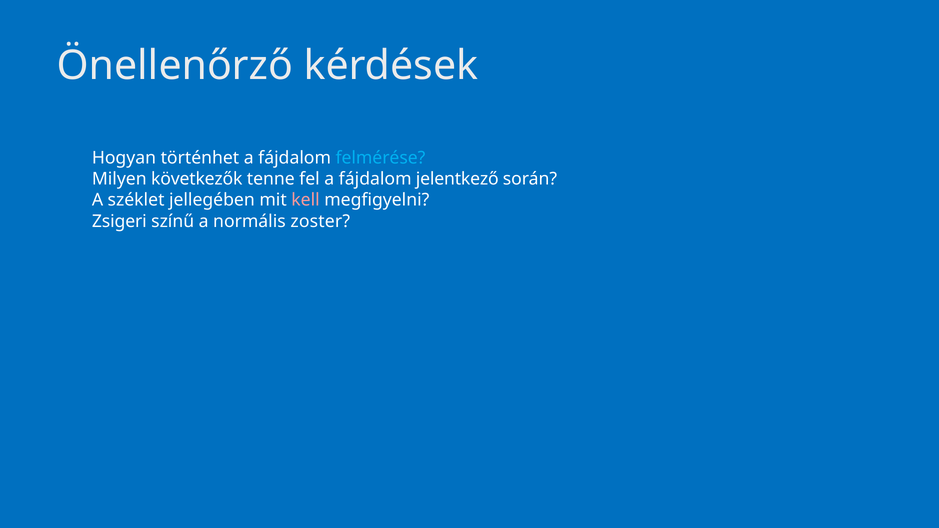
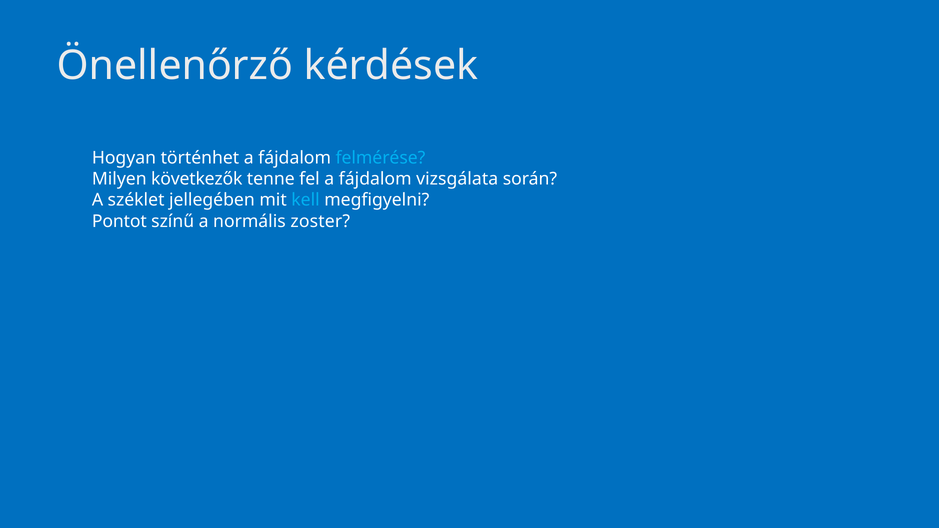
jelentkező: jelentkező -> vizsgálata
kell colour: pink -> light blue
Zsigeri: Zsigeri -> Pontot
